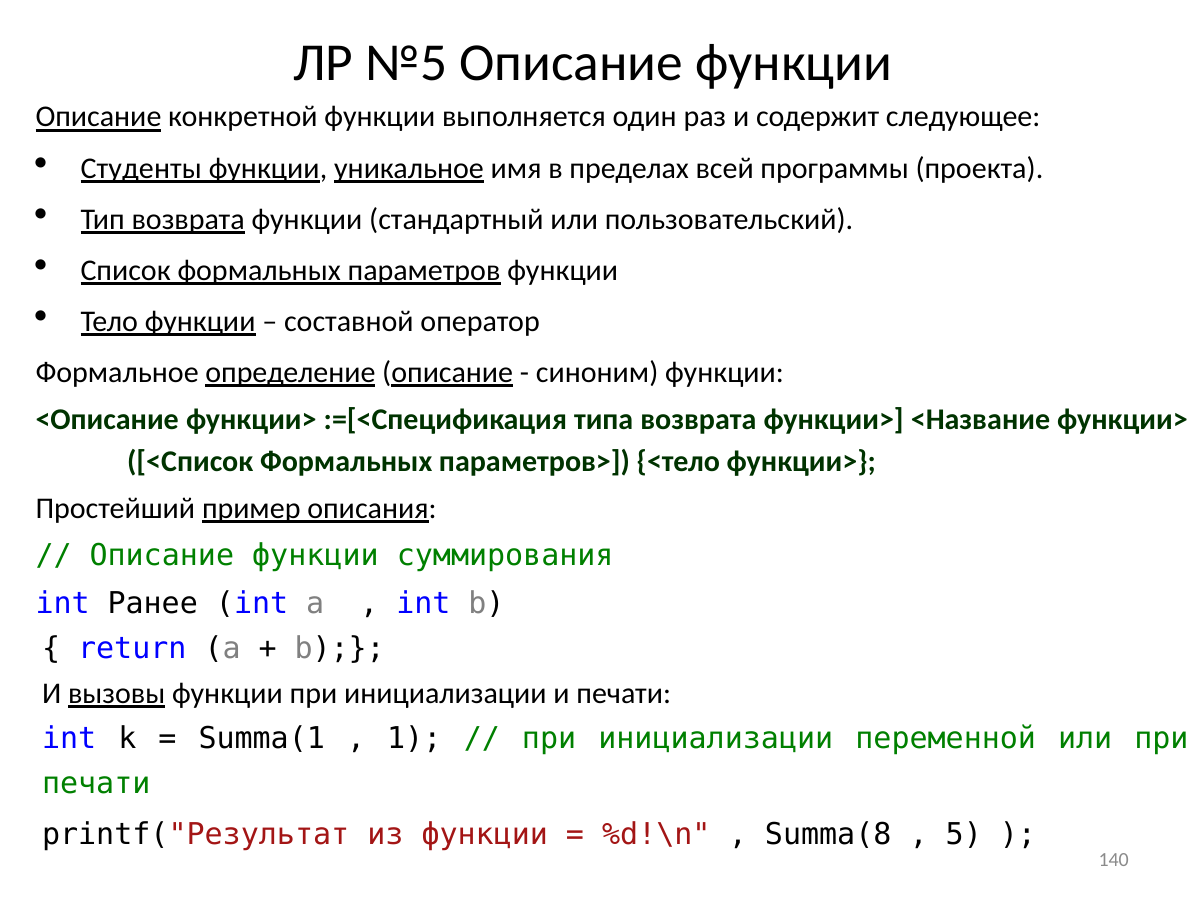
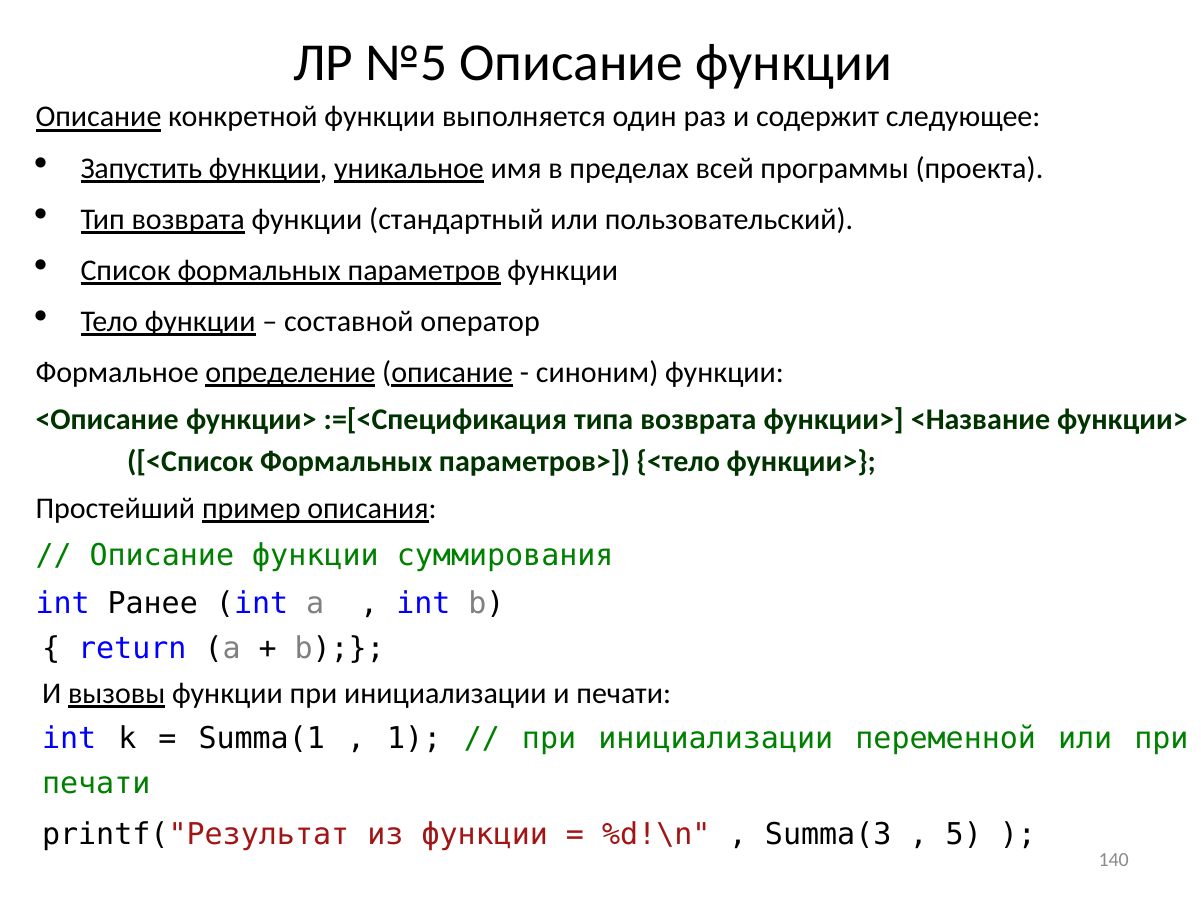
Студенты: Студенты -> Запустить
Summa(8: Summa(8 -> Summa(3
